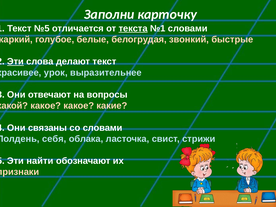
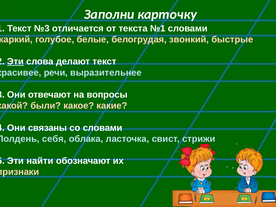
№5: №5 -> №3
текста underline: present -> none
урок: урок -> речи
какое at (46, 106): какое -> были
